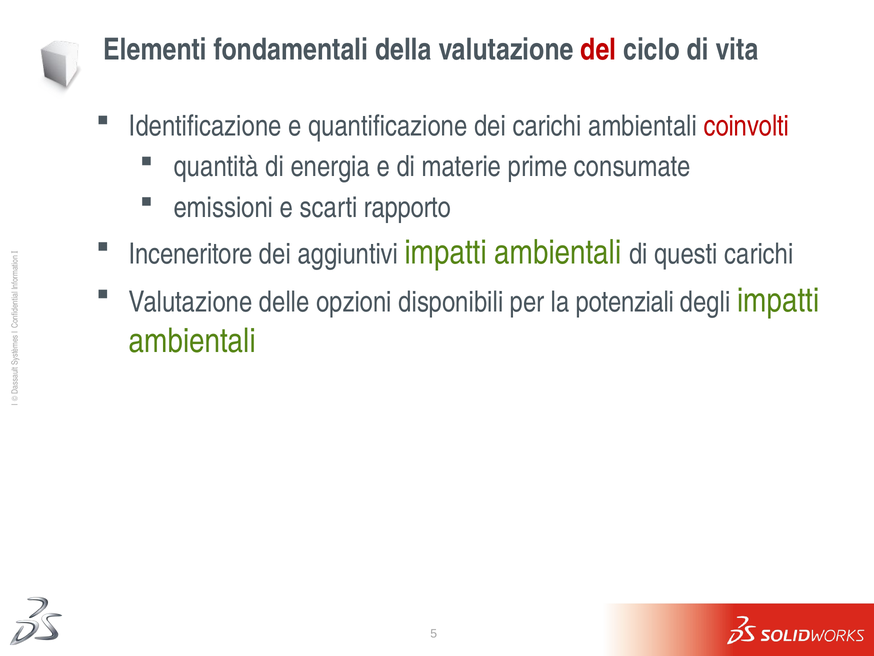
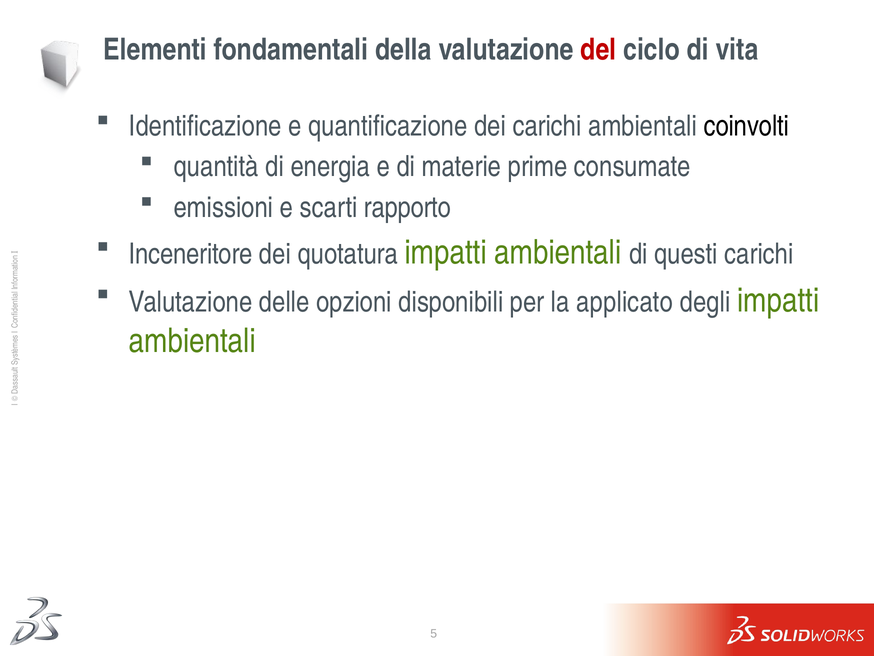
coinvolti colour: red -> black
aggiuntivi: aggiuntivi -> quotatura
potenziali: potenziali -> applicato
